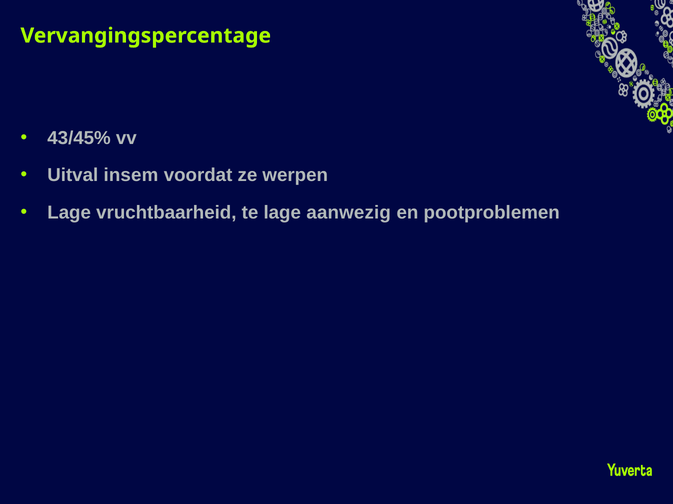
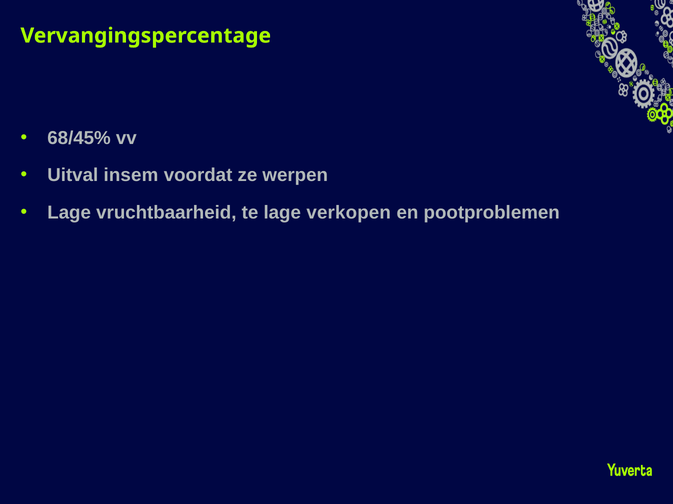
43/45%: 43/45% -> 68/45%
aanwezig: aanwezig -> verkopen
